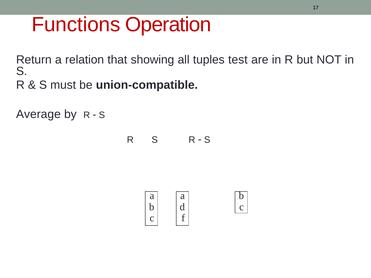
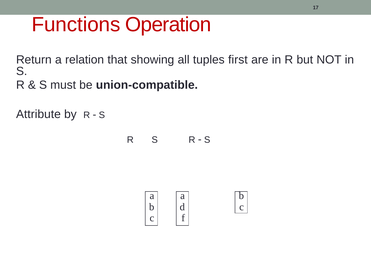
test: test -> first
Average: Average -> Attribute
